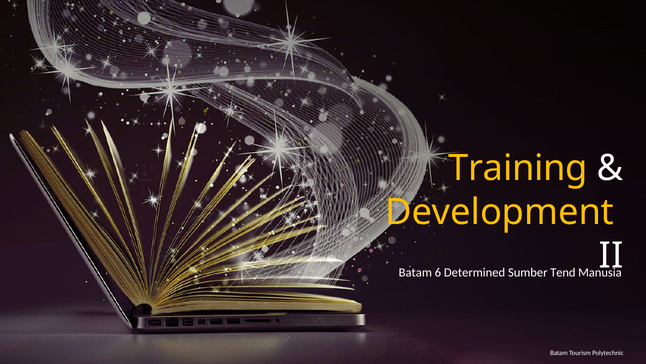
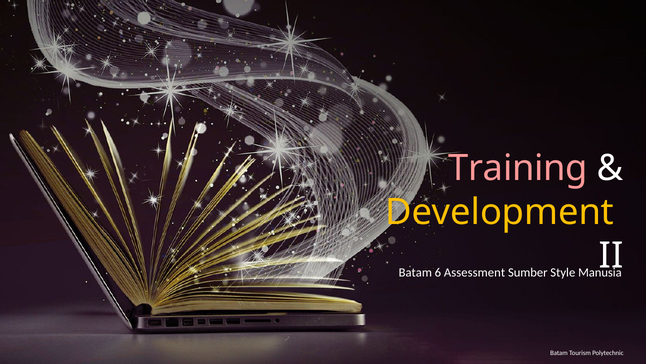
Training colour: yellow -> pink
Determined: Determined -> Assessment
Tend: Tend -> Style
